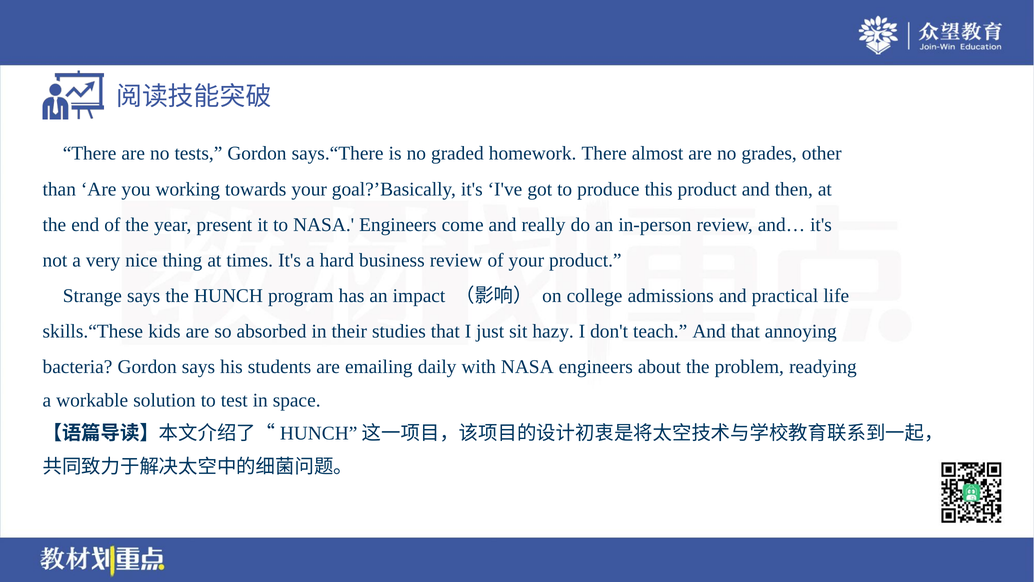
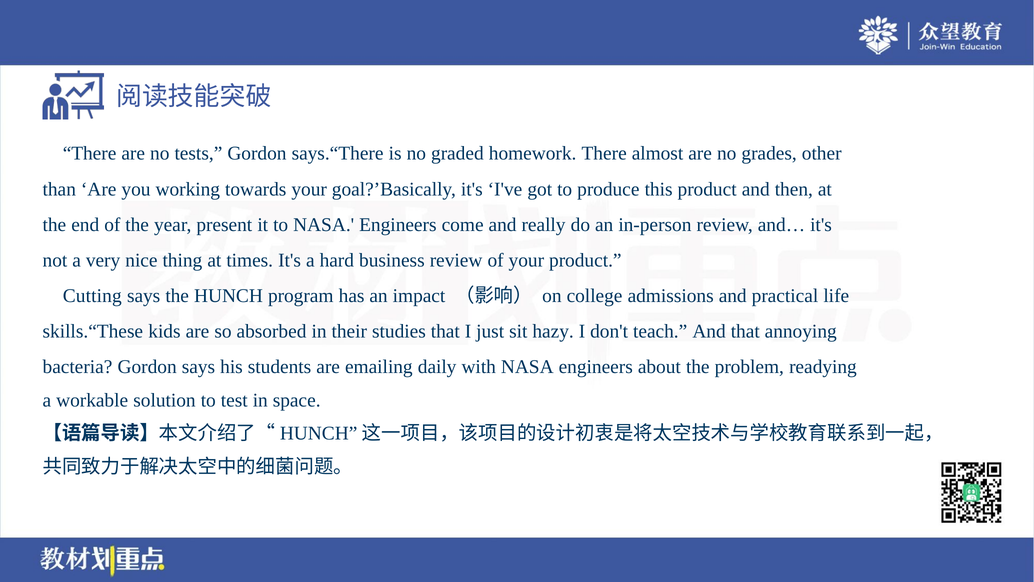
Strange: Strange -> Cutting
